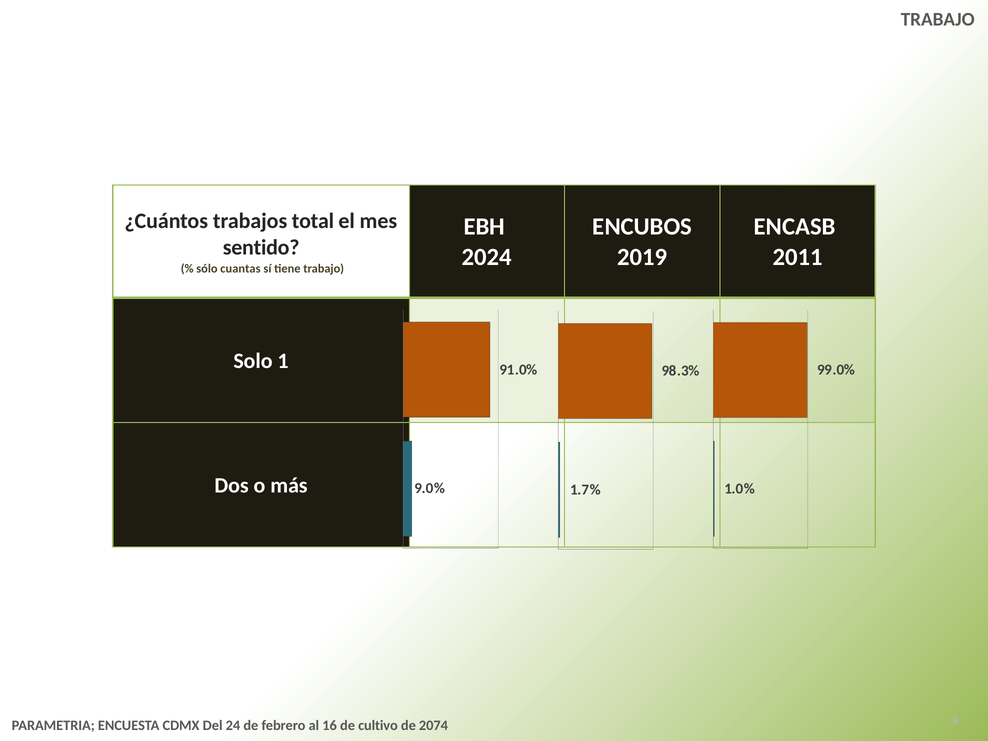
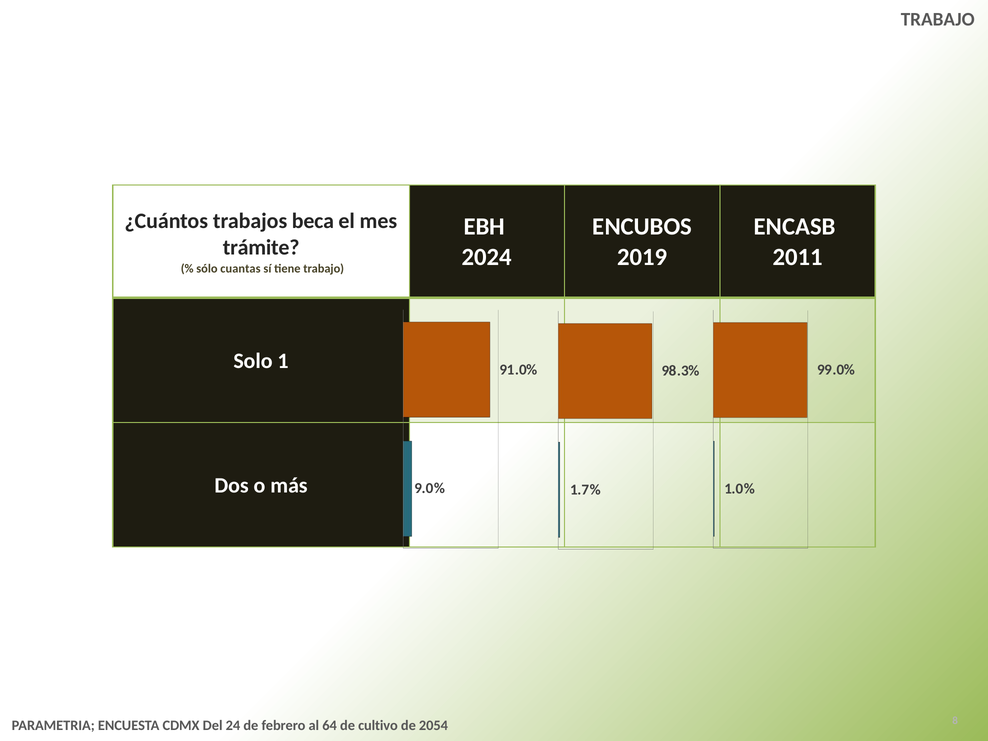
total: total -> beca
sentido: sentido -> trámite
16: 16 -> 64
2074: 2074 -> 2054
